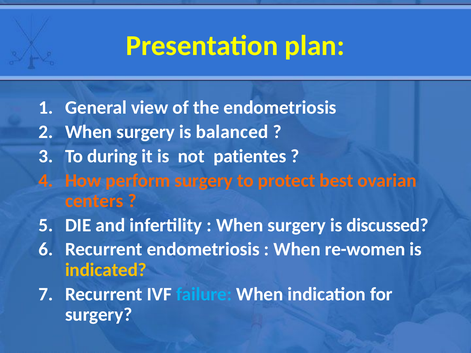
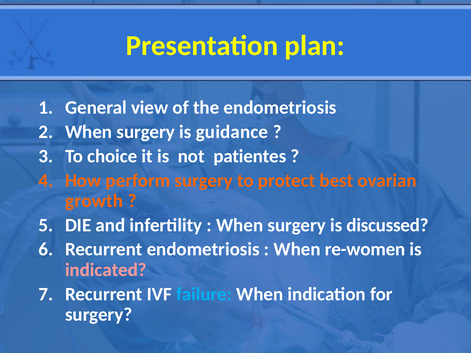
balanced: balanced -> guidance
during: during -> choice
centers: centers -> growth
indicated colour: yellow -> pink
